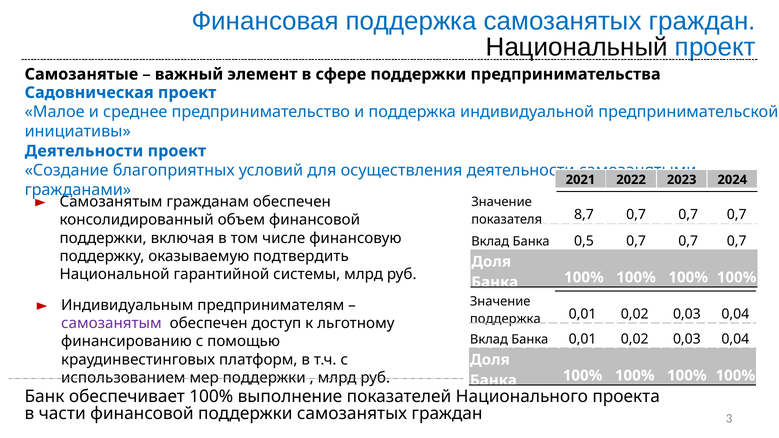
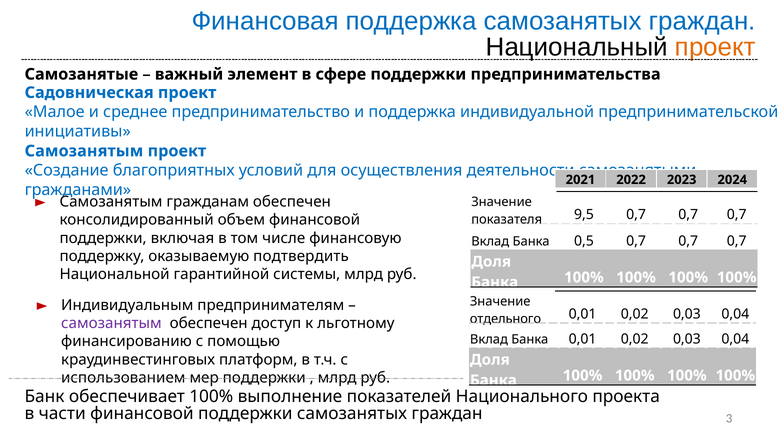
проект at (715, 47) colour: blue -> orange
Деятельности at (84, 151): Деятельности -> Самозанятым
8,7: 8,7 -> 9,5
поддержка at (505, 319): поддержка -> отдельного
